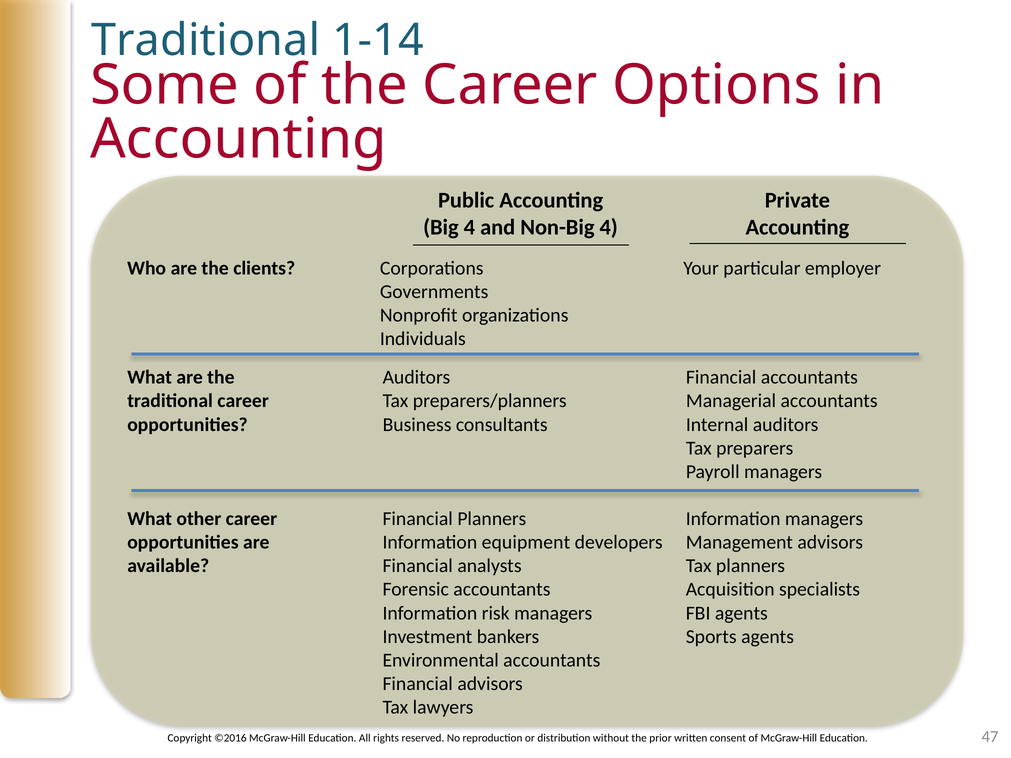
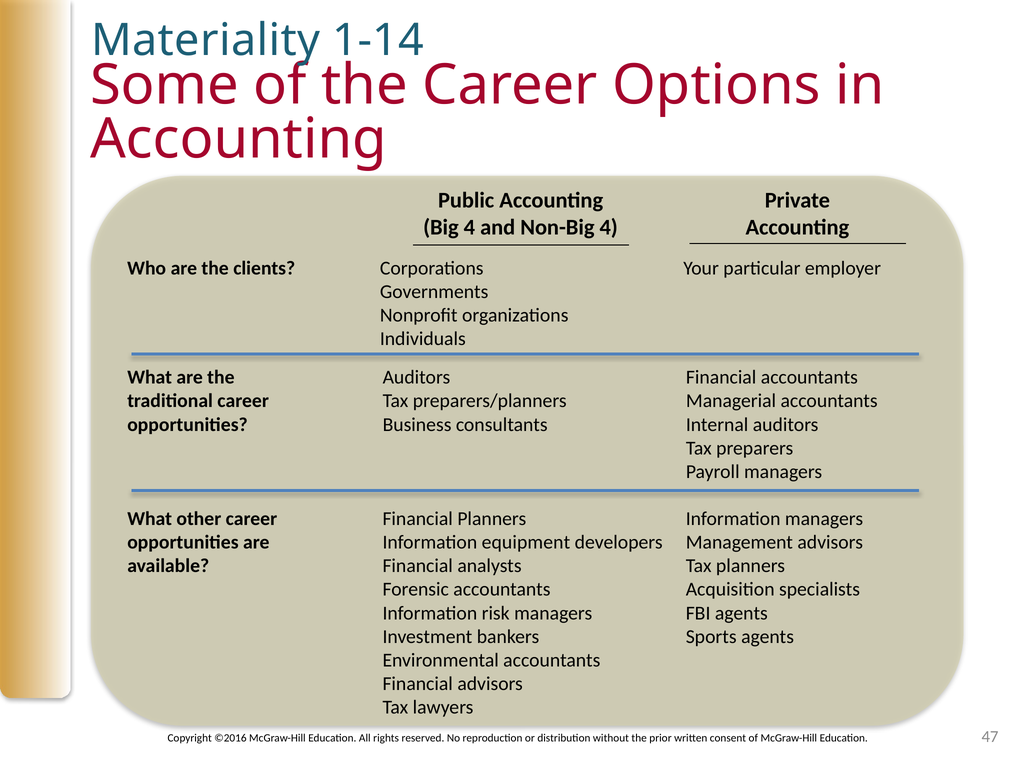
Traditional at (206, 40): Traditional -> Materiality
